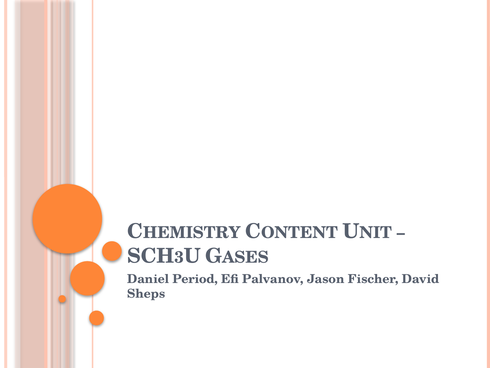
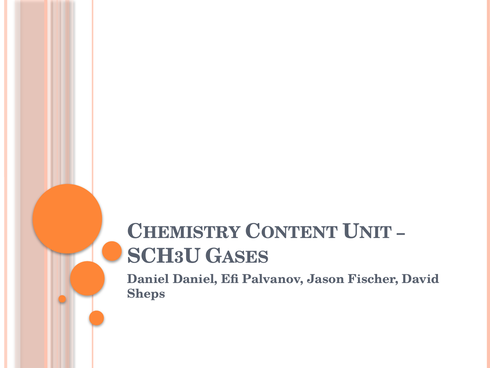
Daniel Period: Period -> Daniel
